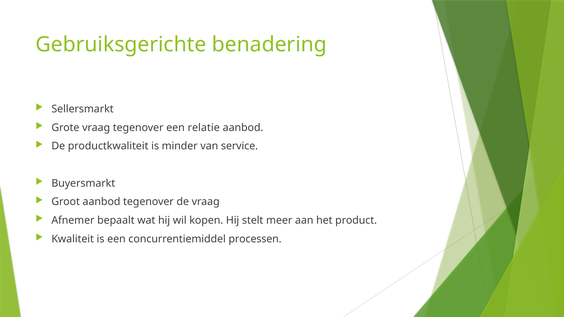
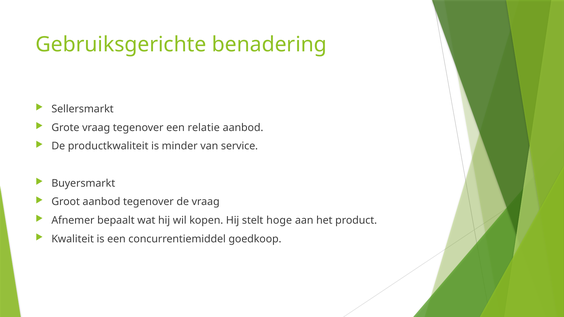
meer: meer -> hoge
processen: processen -> goedkoop
